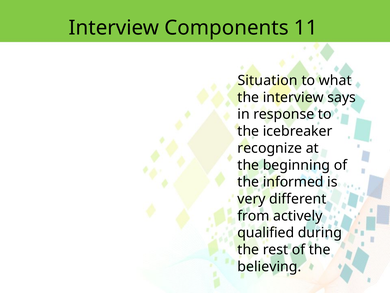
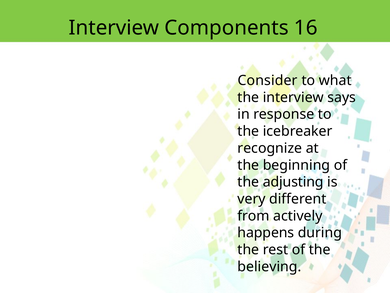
11: 11 -> 16
Situation: Situation -> Consider
informed: informed -> adjusting
qualified: qualified -> happens
